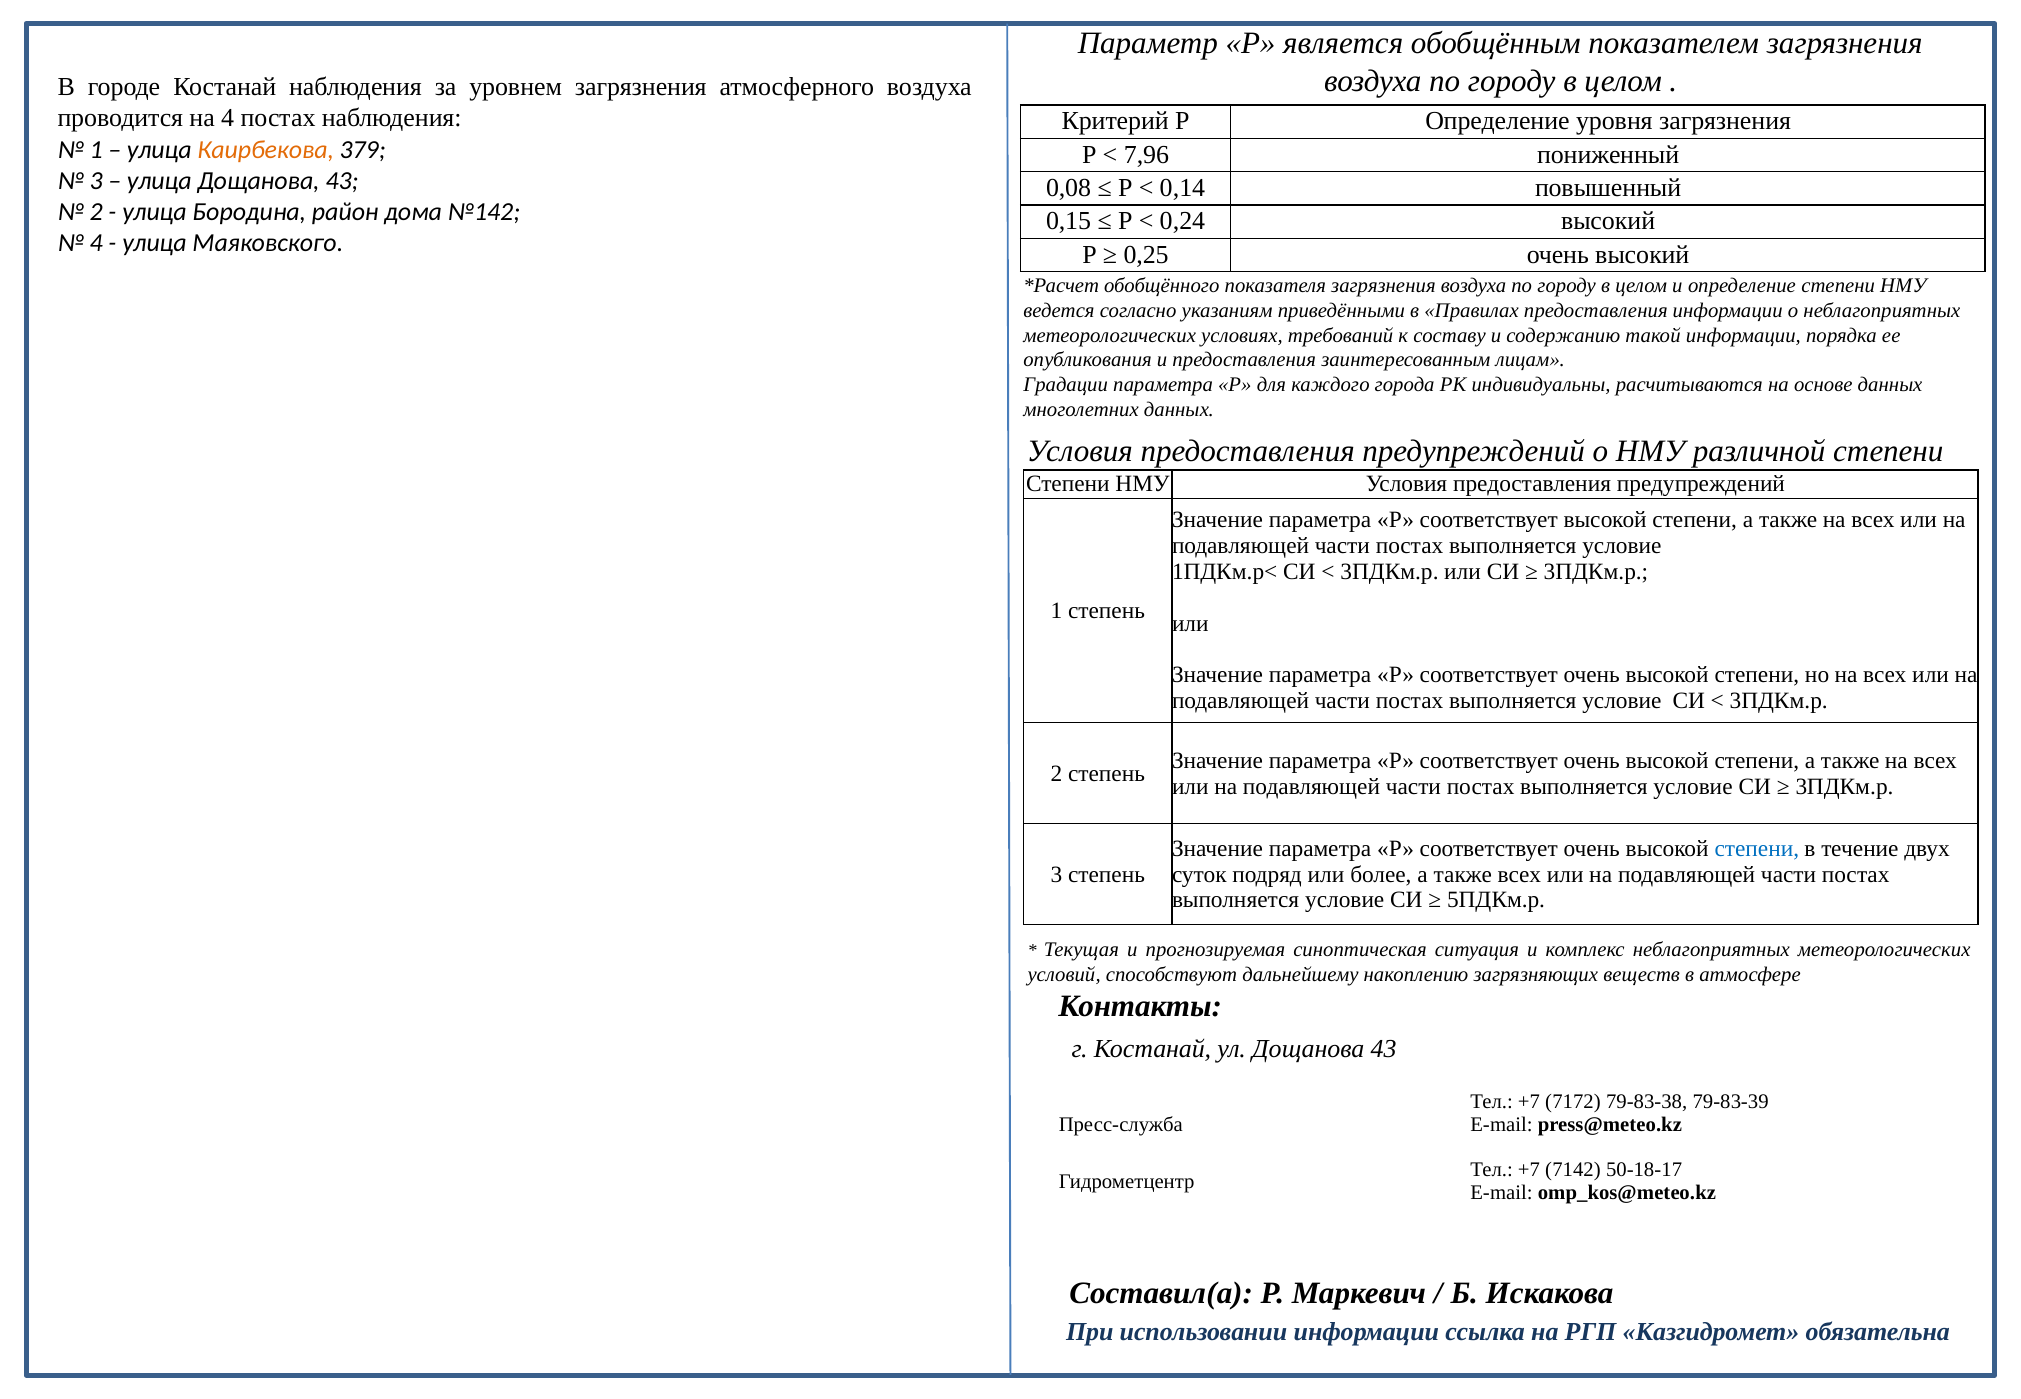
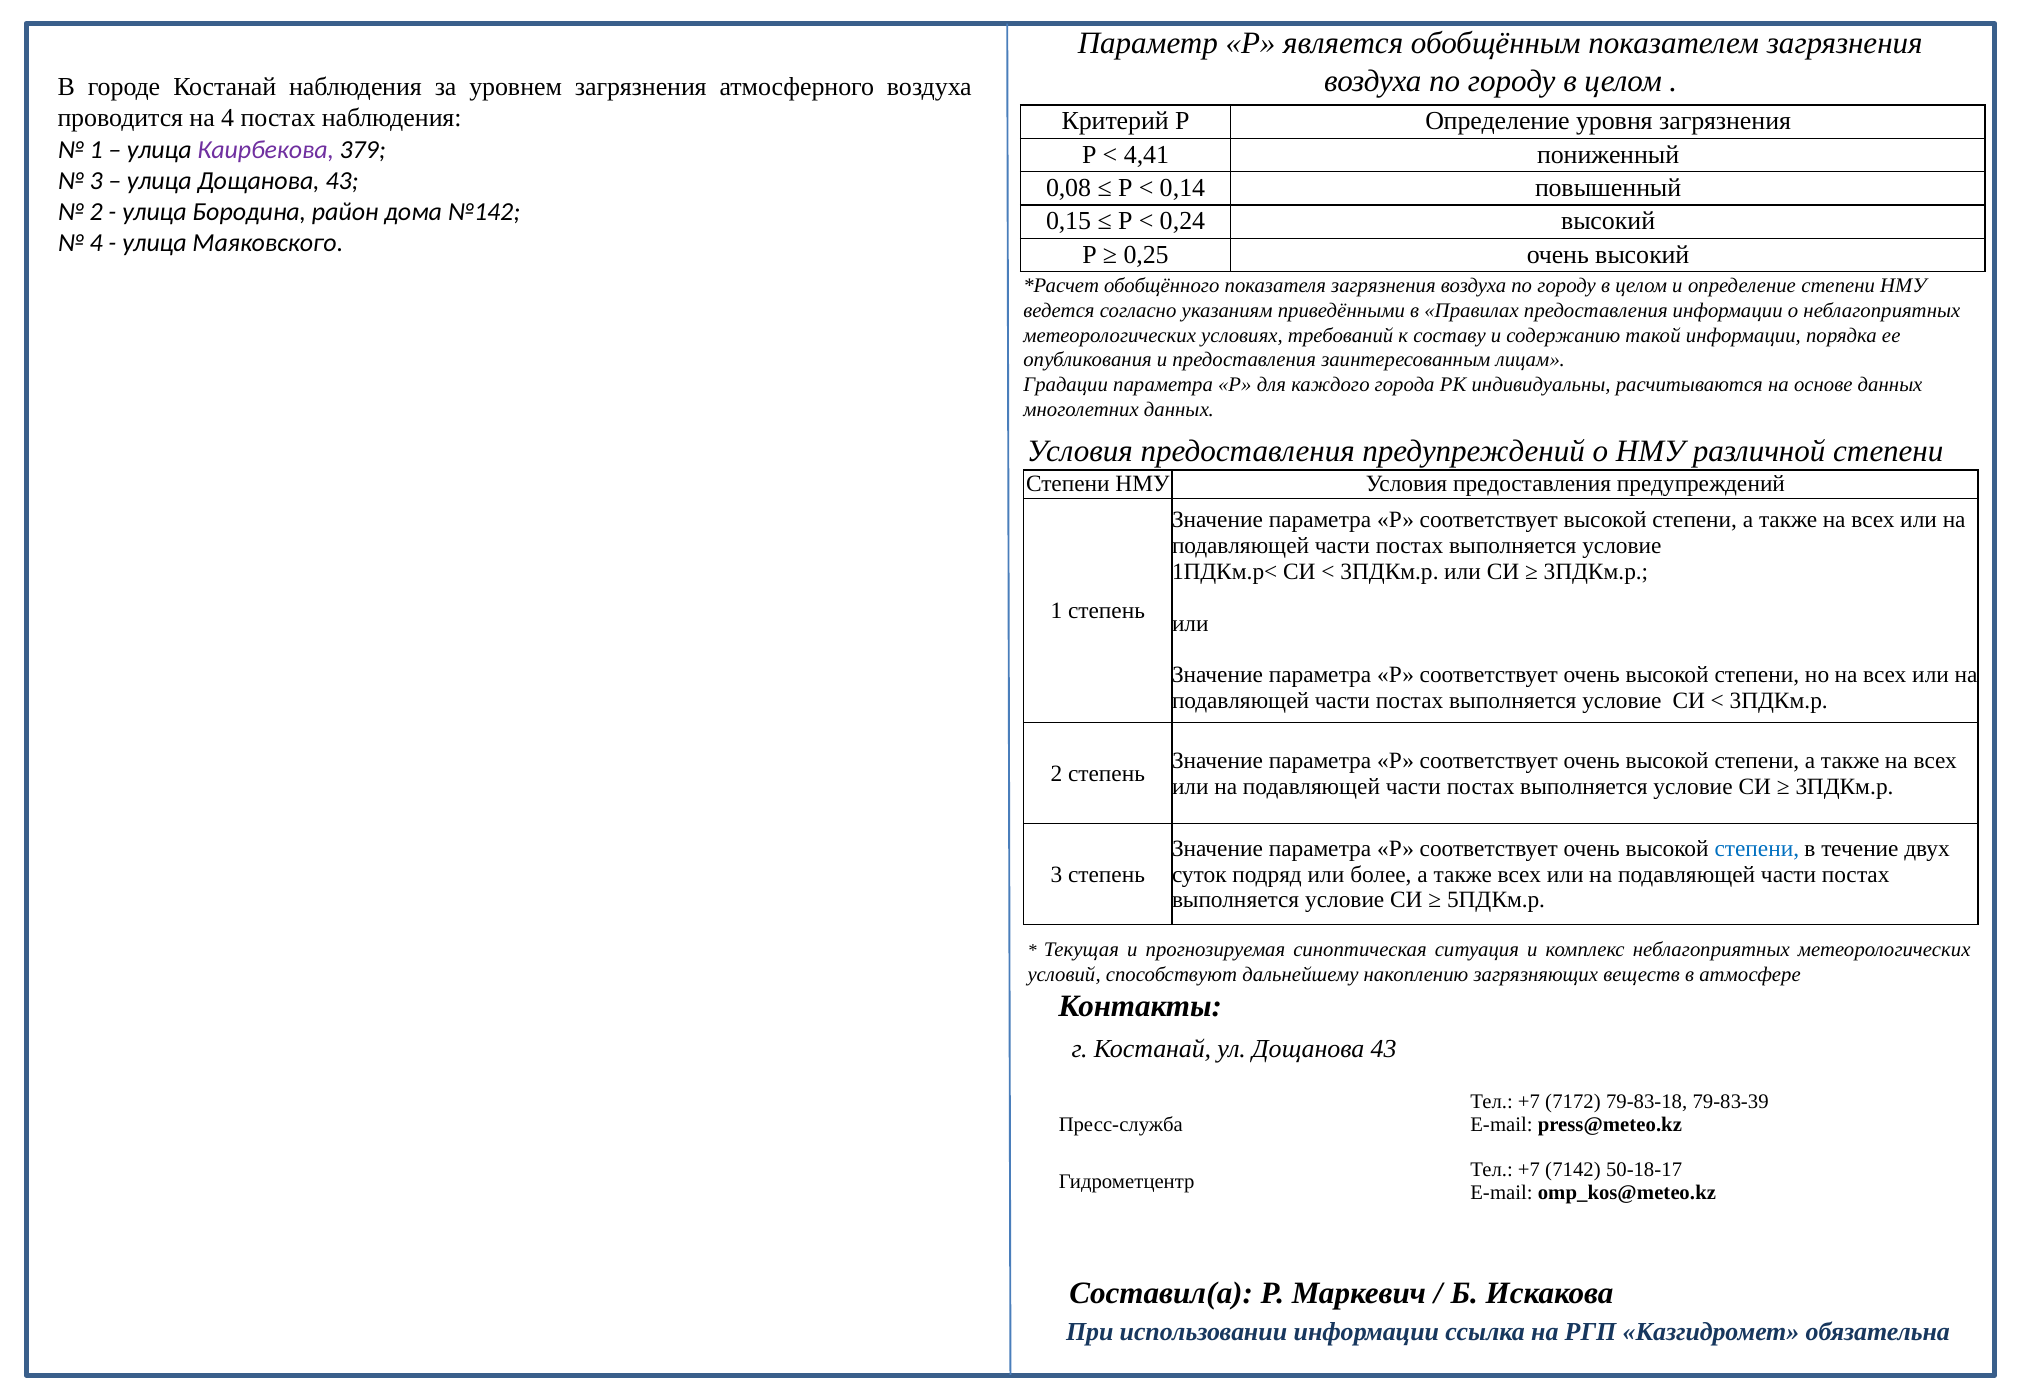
Каирбекова colour: orange -> purple
7,96: 7,96 -> 4,41
79-83-38: 79-83-38 -> 79-83-18
